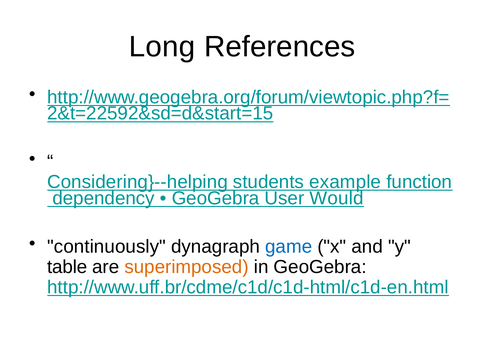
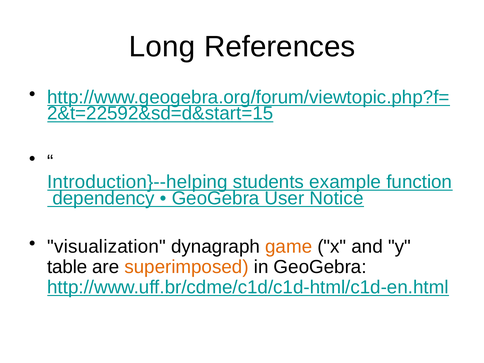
Considering}--helping: Considering}--helping -> Introduction}--helping
Would: Would -> Notice
continuously: continuously -> visualization
game colour: blue -> orange
